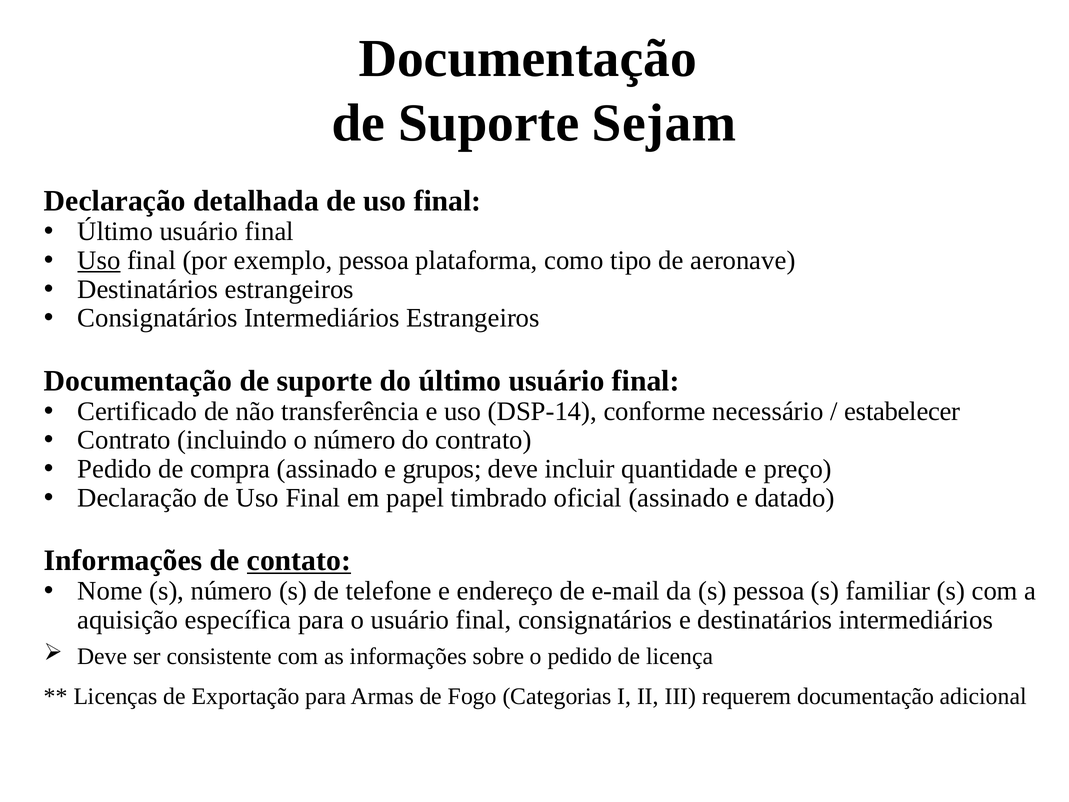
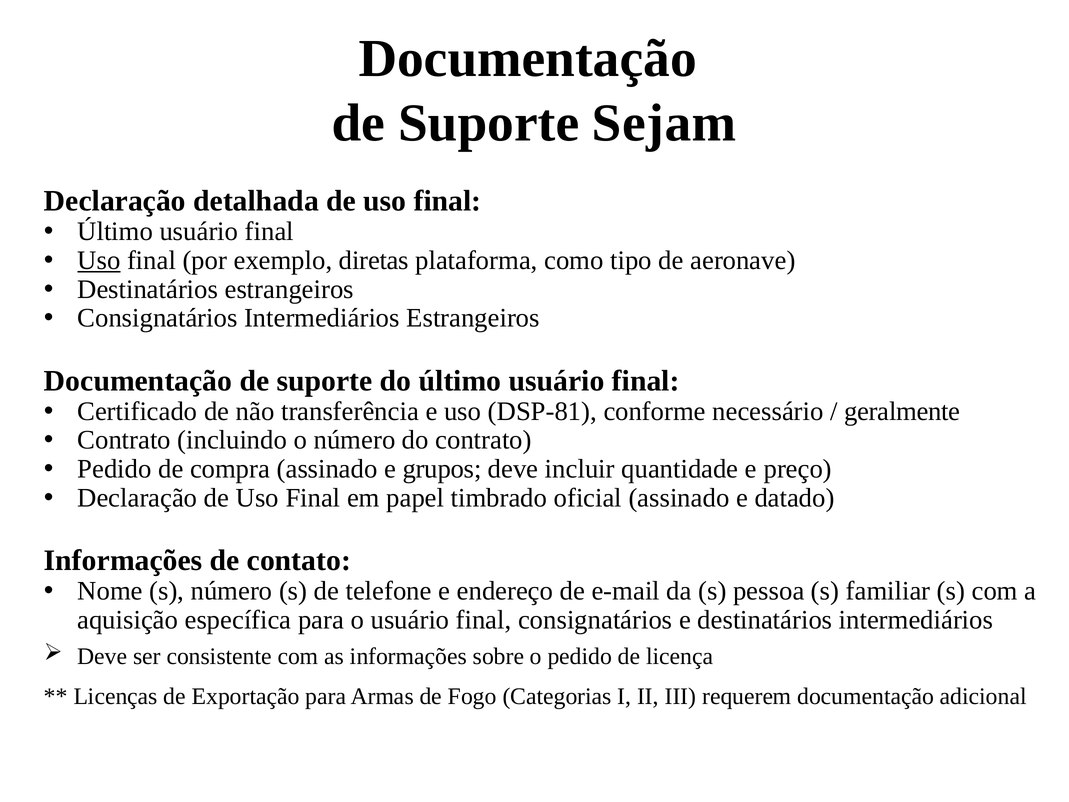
exemplo pessoa: pessoa -> diretas
DSP-14: DSP-14 -> DSP-81
estabelecer: estabelecer -> geralmente
contato underline: present -> none
